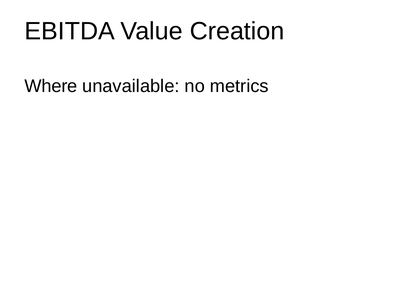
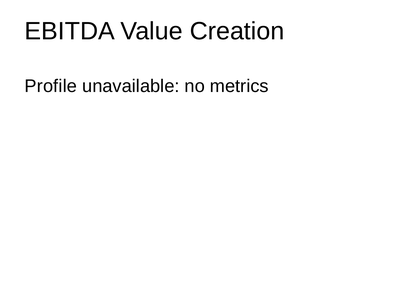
Where: Where -> Profile
